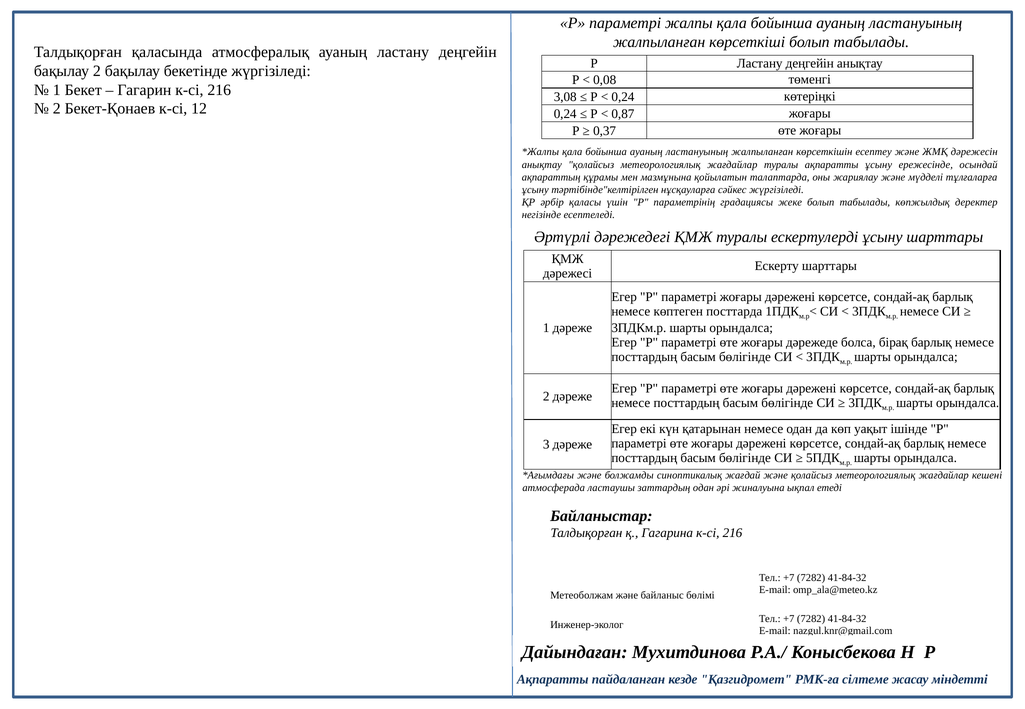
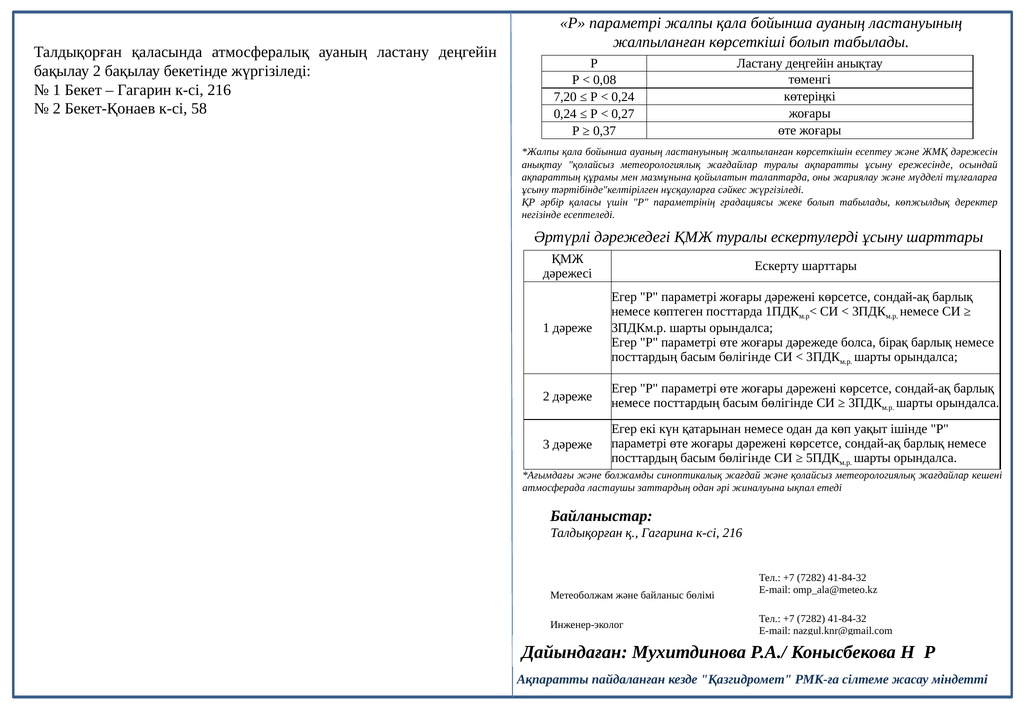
3,08: 3,08 -> 7,20
12: 12 -> 58
0,87: 0,87 -> 0,27
